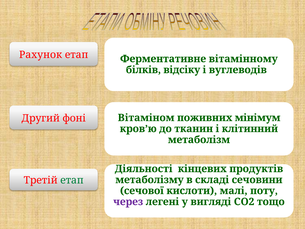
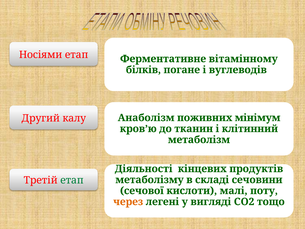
Рахунок: Рахунок -> Носіями
відсіку: відсіку -> погане
Вітаміном: Вітаміном -> Анаболізм
фоні: фоні -> калу
через colour: purple -> orange
